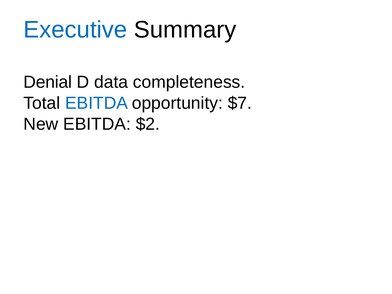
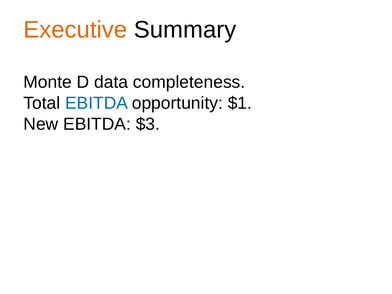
Executive colour: blue -> orange
Denial: Denial -> Monte
$7: $7 -> $1
$2: $2 -> $3
